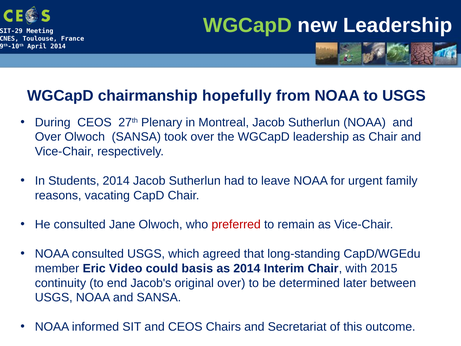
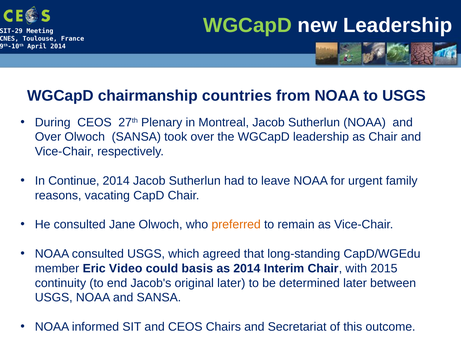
hopefully: hopefully -> countries
Students: Students -> Continue
preferred colour: red -> orange
original over: over -> later
